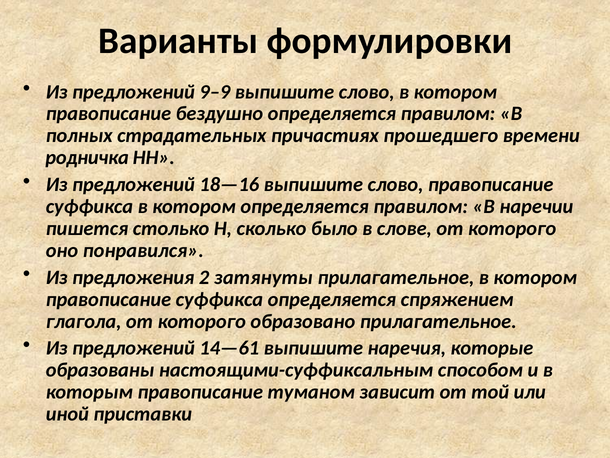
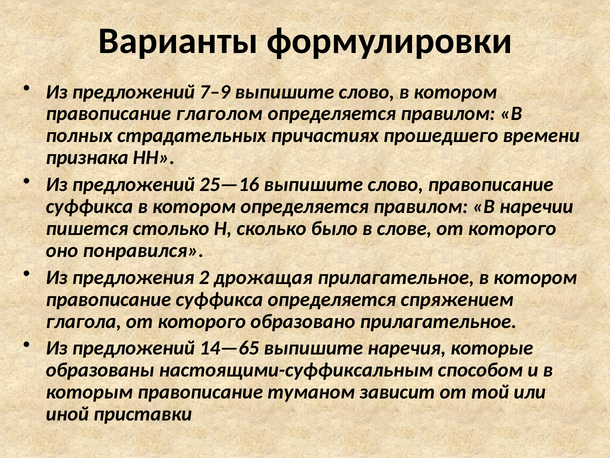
9–9: 9–9 -> 7–9
бездушно: бездушно -> глаголом
родничка: родничка -> признака
18—16: 18—16 -> 25—16
затянуты: затянуты -> дрожащая
14—61: 14—61 -> 14—65
